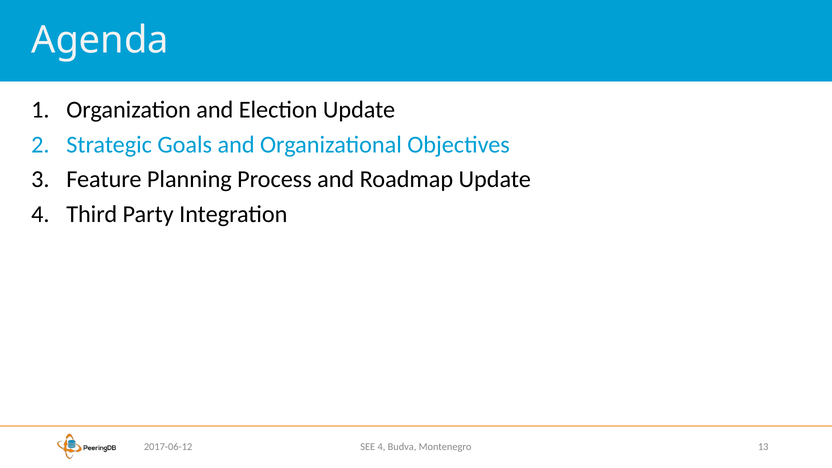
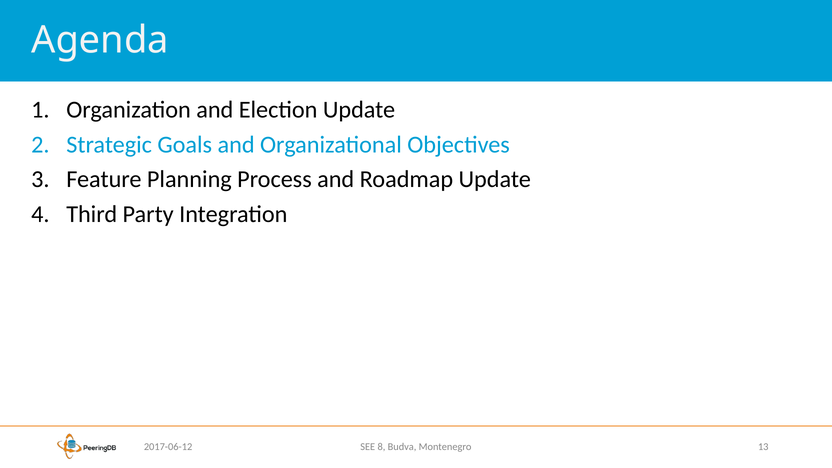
SEE 4: 4 -> 8
